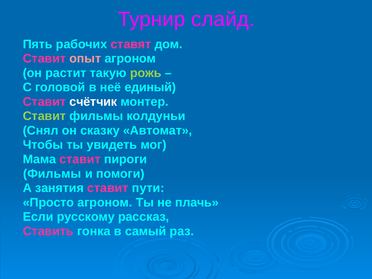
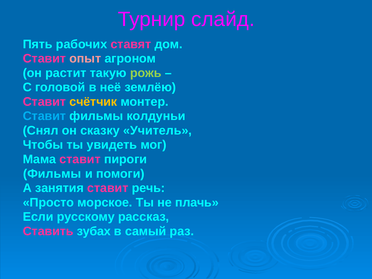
единый: единый -> землёю
счётчик colour: white -> yellow
Ставит at (44, 116) colour: light green -> light blue
Автомат: Автомат -> Учитель
пути: пути -> речь
Просто агроном: агроном -> морское
гонка: гонка -> зубах
